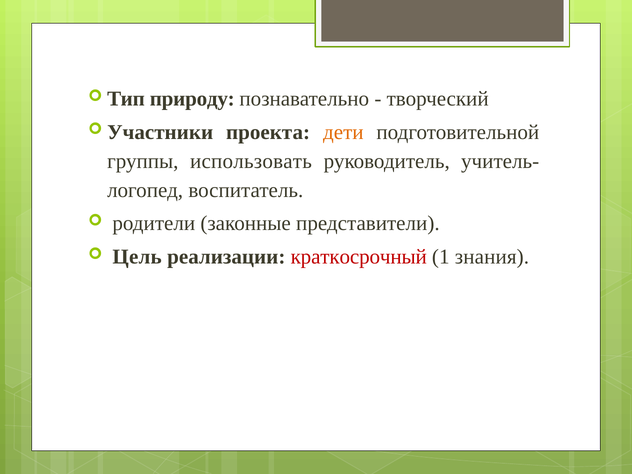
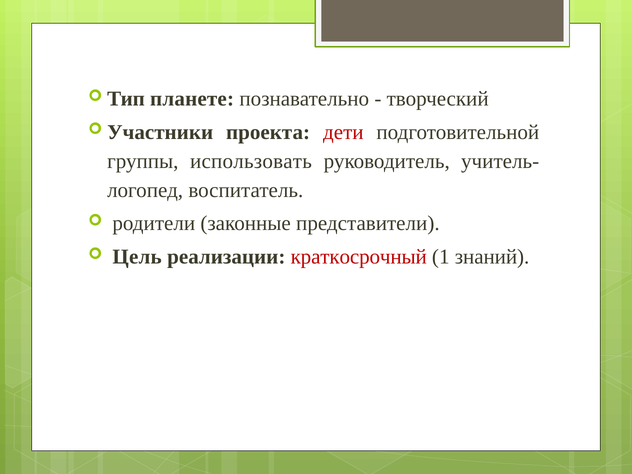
природу: природу -> планете
дети colour: orange -> red
знания: знания -> знаний
